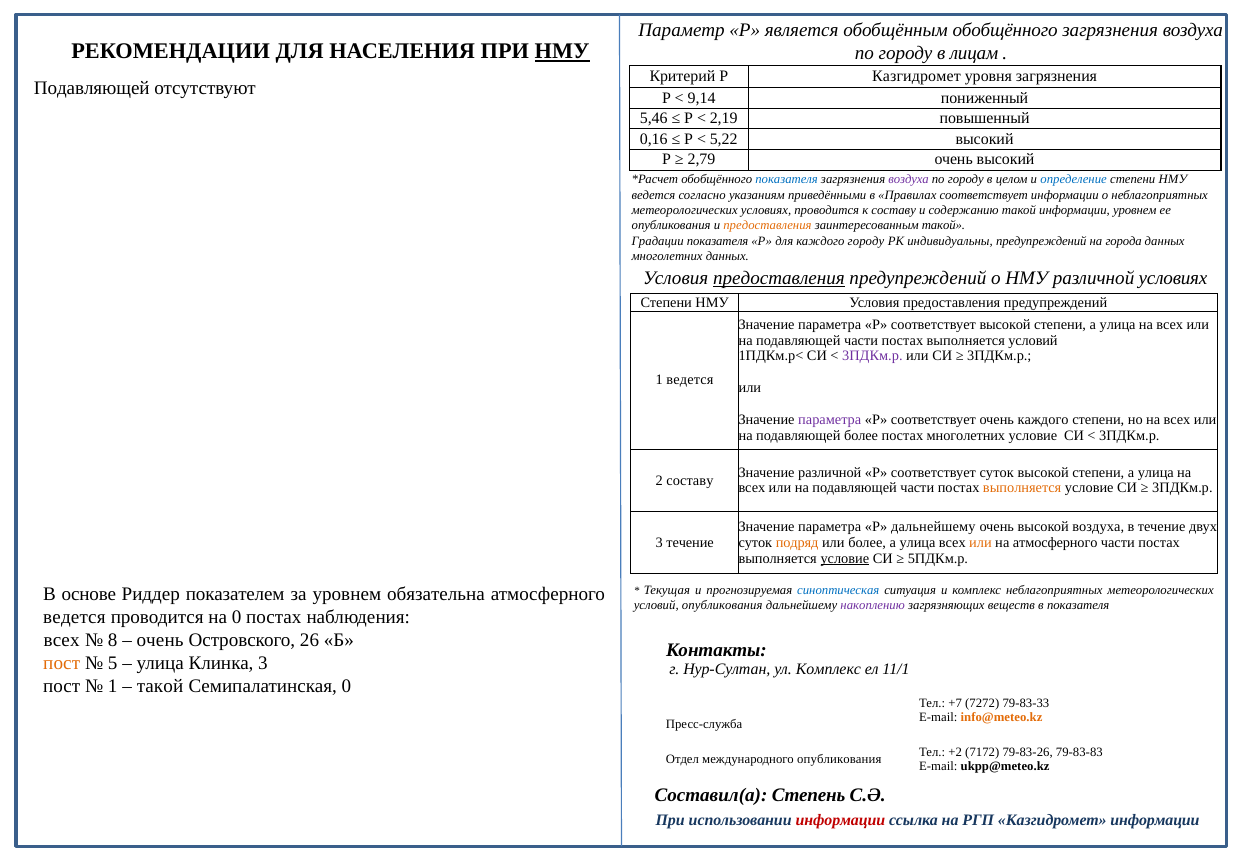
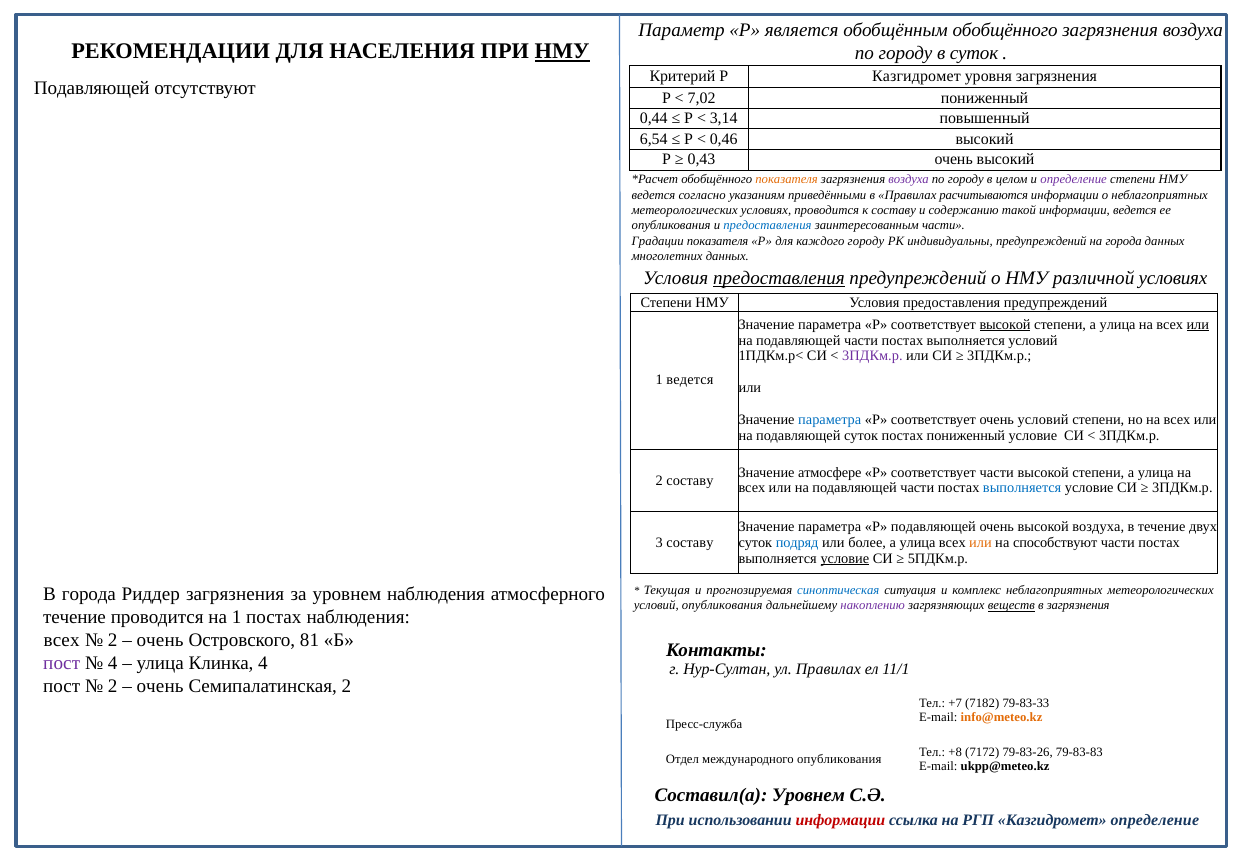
в лицам: лицам -> суток
9,14: 9,14 -> 7,02
5,46: 5,46 -> 0,44
2,19: 2,19 -> 3,14
0,16: 0,16 -> 6,54
5,22: 5,22 -> 0,46
2,79: 2,79 -> 0,43
показателя at (787, 180) colour: blue -> orange
определение at (1074, 180) colour: blue -> purple
Правилах соответствует: соответствует -> расчитываются
информации уровнем: уровнем -> ведется
предоставления at (767, 225) colour: orange -> blue
заинтересованным такой: такой -> части
высокой at (1005, 324) underline: none -> present
или at (1198, 324) underline: none -> present
параметра at (830, 420) colour: purple -> blue
очень каждого: каждого -> условий
подавляющей более: более -> суток
постах многолетних: многолетних -> пониженный
Значение различной: различной -> атмосфере
соответствует суток: суток -> части
выполняется at (1022, 488) colour: orange -> blue
Р дальнейшему: дальнейшему -> подавляющей
3 течение: течение -> составу
подряд colour: orange -> blue
на атмосферного: атмосферного -> способствуют
В основе: основе -> города
Риддер показателем: показателем -> загрязнения
уровнем обязательна: обязательна -> наблюдения
веществ underline: none -> present
в показателя: показателя -> загрязнения
ведется at (74, 617): ведется -> течение
на 0: 0 -> 1
8 at (113, 640): 8 -> 2
26: 26 -> 81
пост at (62, 663) colour: orange -> purple
5 at (113, 663): 5 -> 4
Клинка 3: 3 -> 4
ул Комплекс: Комплекс -> Правилах
1 at (113, 686): 1 -> 2
такой at (160, 686): такой -> очень
Семипалатинская 0: 0 -> 2
7272: 7272 -> 7182
+2: +2 -> +8
Составил(а Степень: Степень -> Уровнем
Казгидромет информации: информации -> определение
